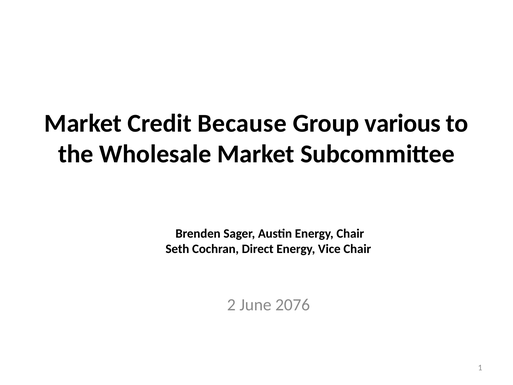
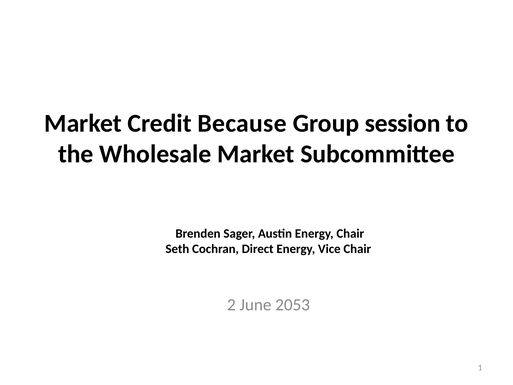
various: various -> session
2076: 2076 -> 2053
